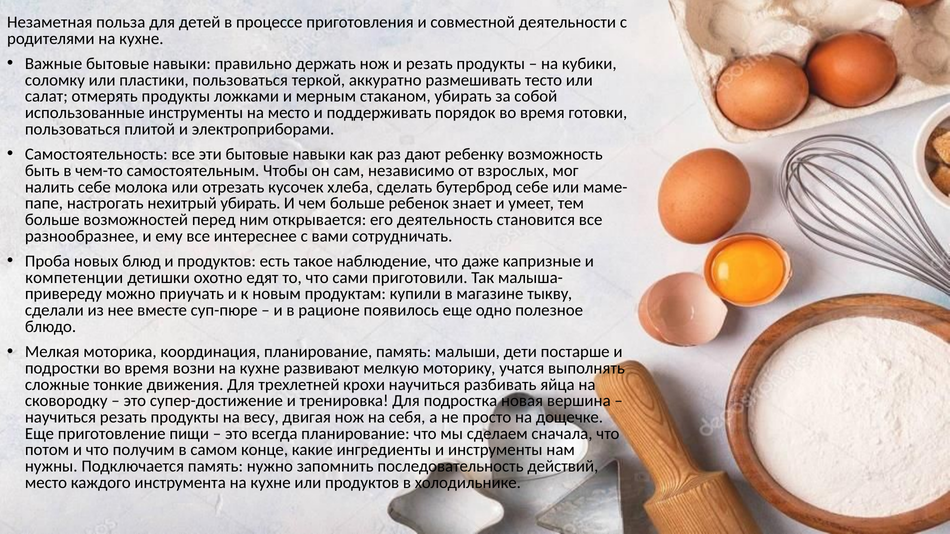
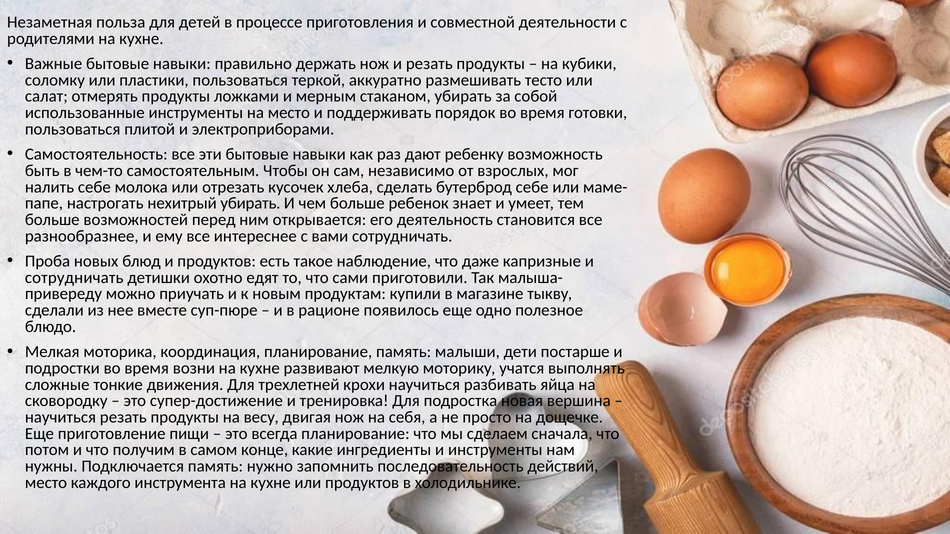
компетенции at (74, 278): компетенции -> сотрудничать
